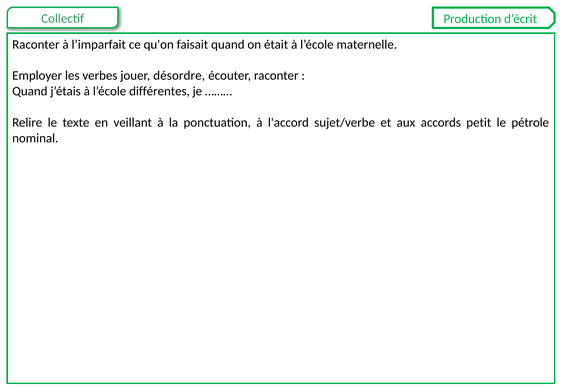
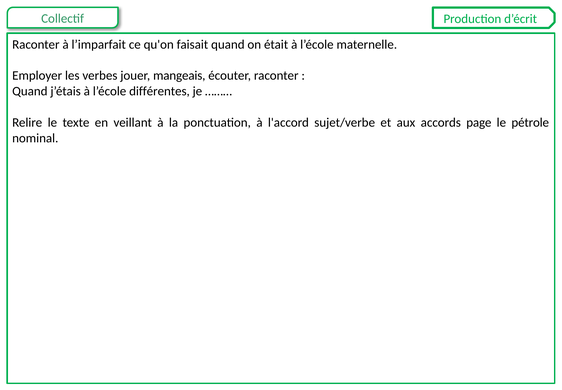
désordre: désordre -> mangeais
petit: petit -> page
